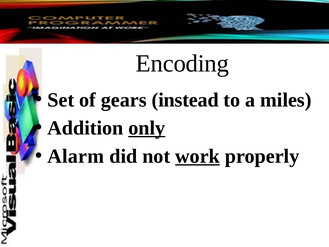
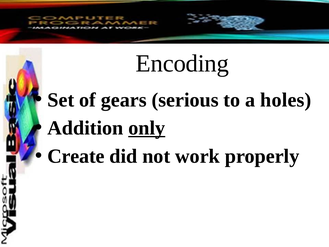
instead: instead -> serious
miles: miles -> holes
Alarm: Alarm -> Create
work underline: present -> none
